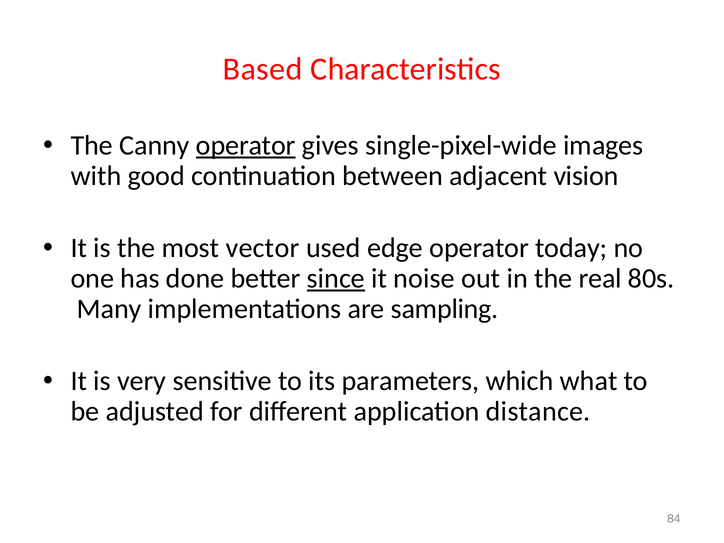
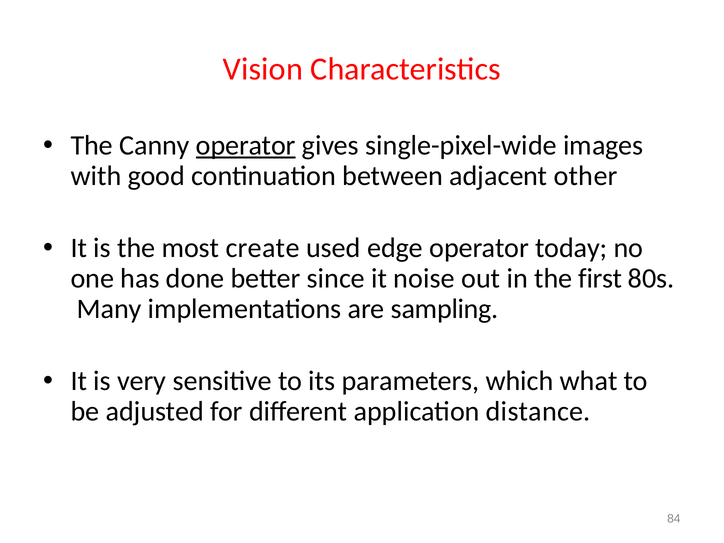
Based: Based -> Vision
vision: vision -> other
vector: vector -> create
since underline: present -> none
real: real -> first
